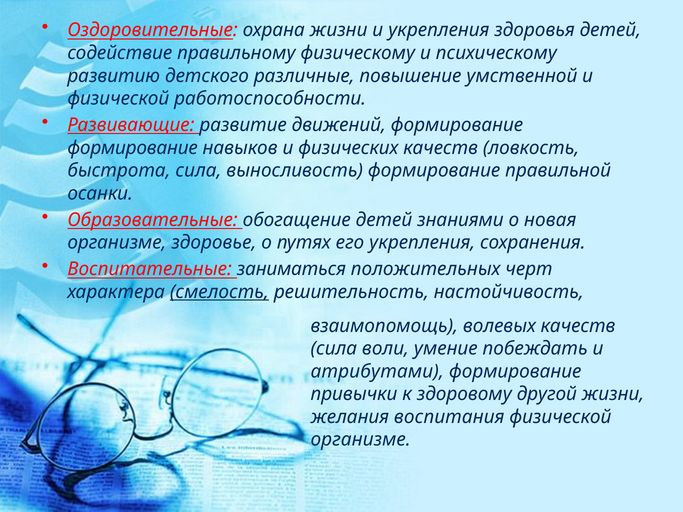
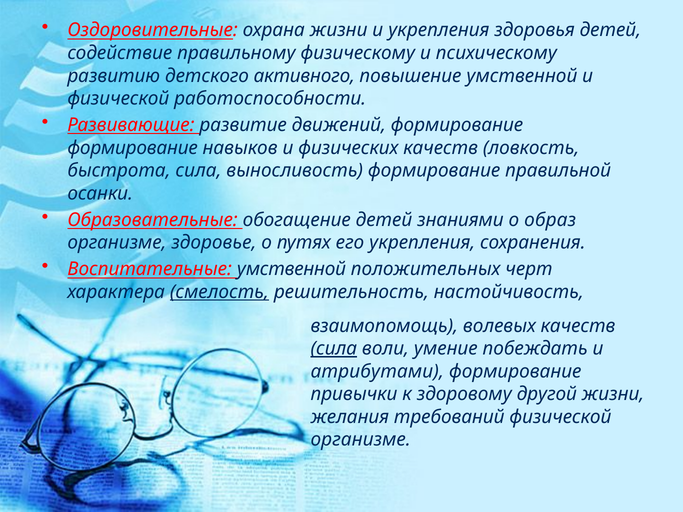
различные: различные -> активного
новая: новая -> образ
Воспитательные заниматься: заниматься -> умственной
сила at (334, 349) underline: none -> present
воспитания: воспитания -> требований
